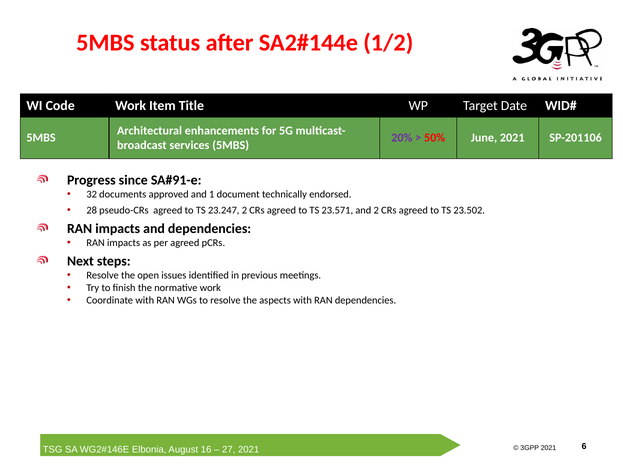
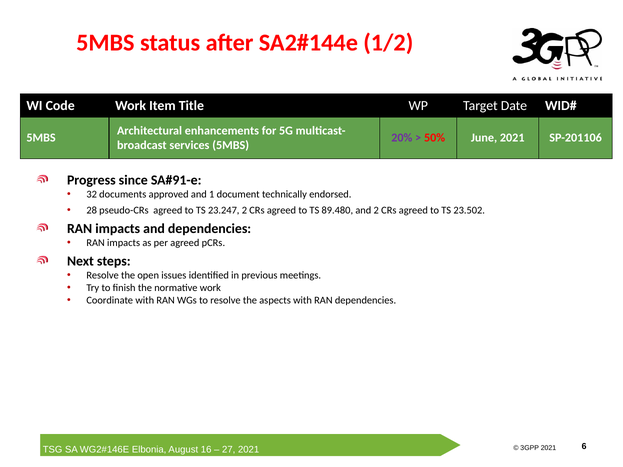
23.571: 23.571 -> 89.480
